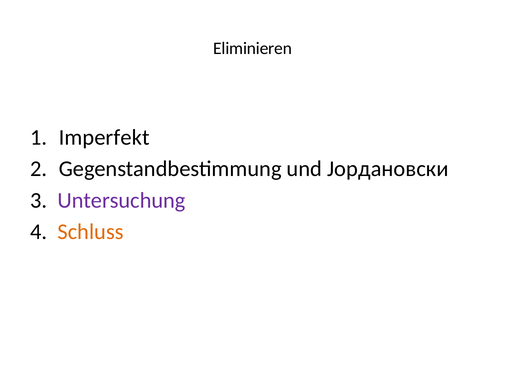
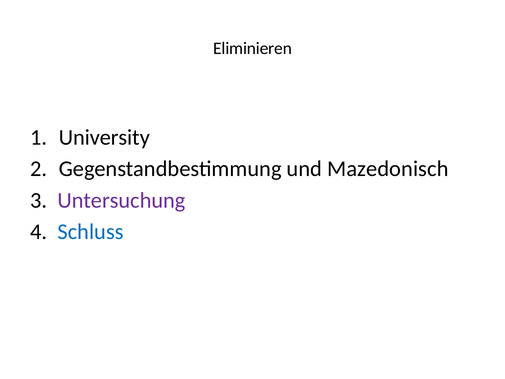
Imperfekt: Imperfekt -> University
Јордановски: Јордановски -> Mazedonisch
Schluss colour: orange -> blue
